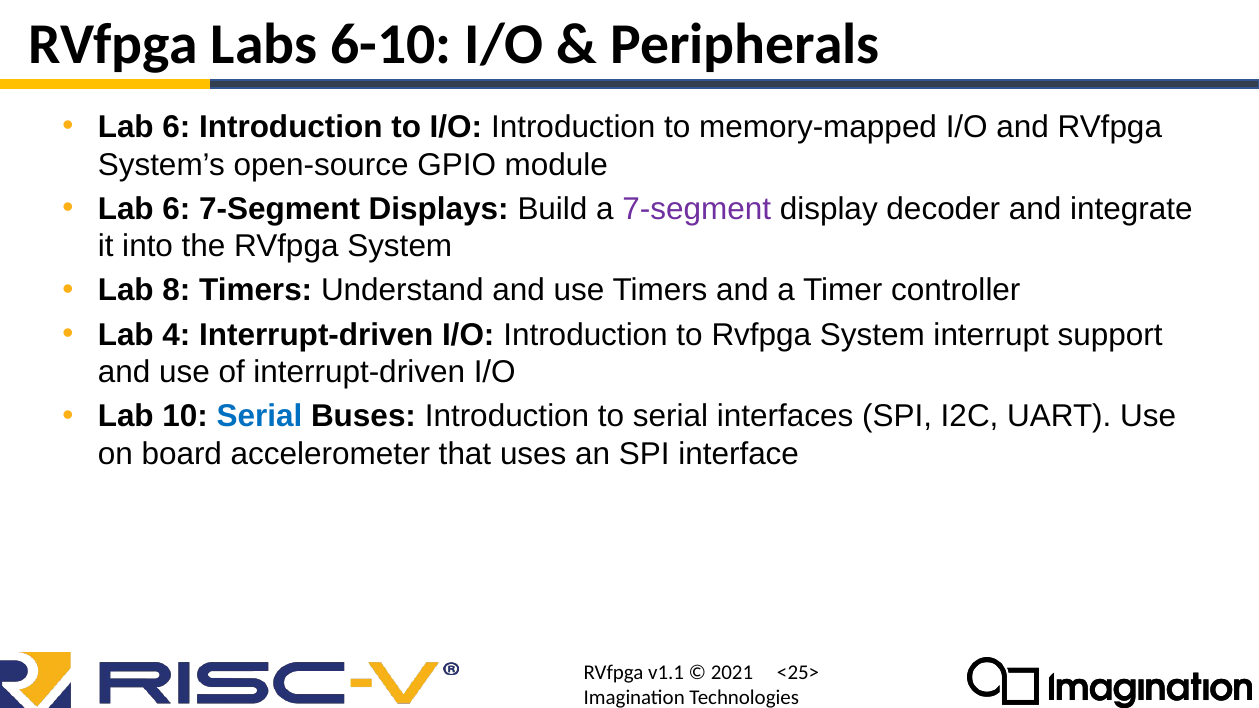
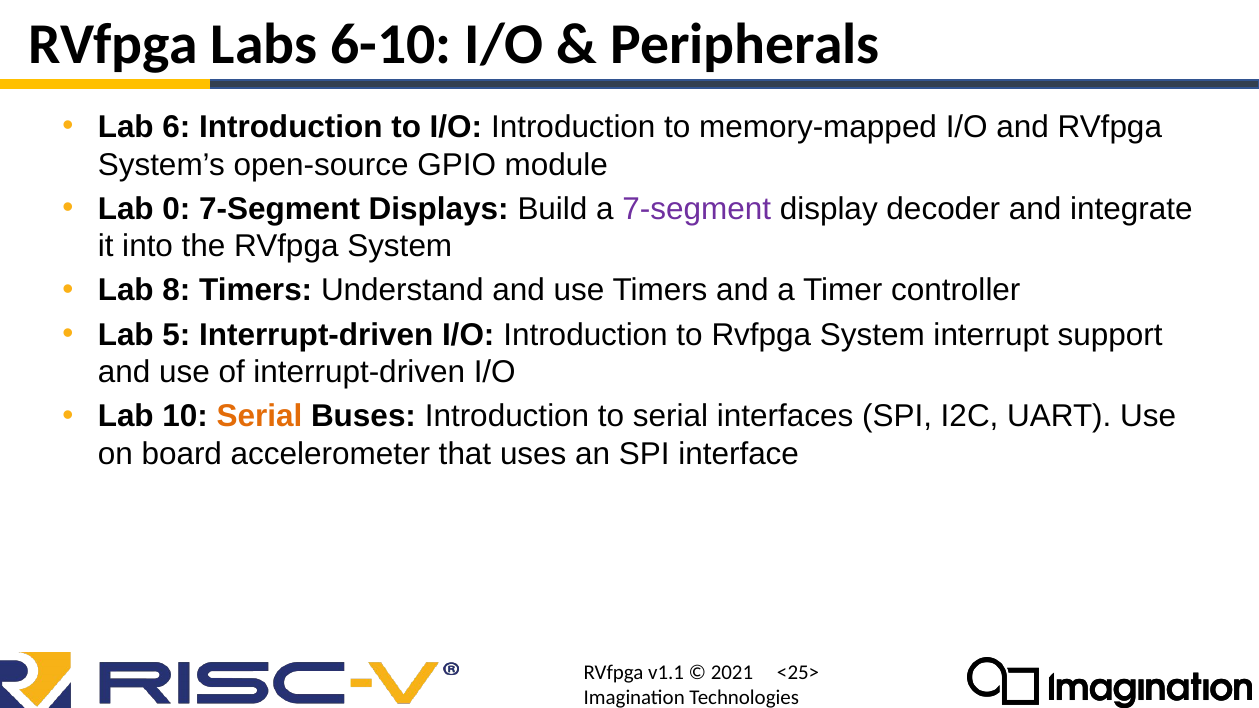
6 at (176, 209): 6 -> 0
4: 4 -> 5
Serial at (259, 417) colour: blue -> orange
